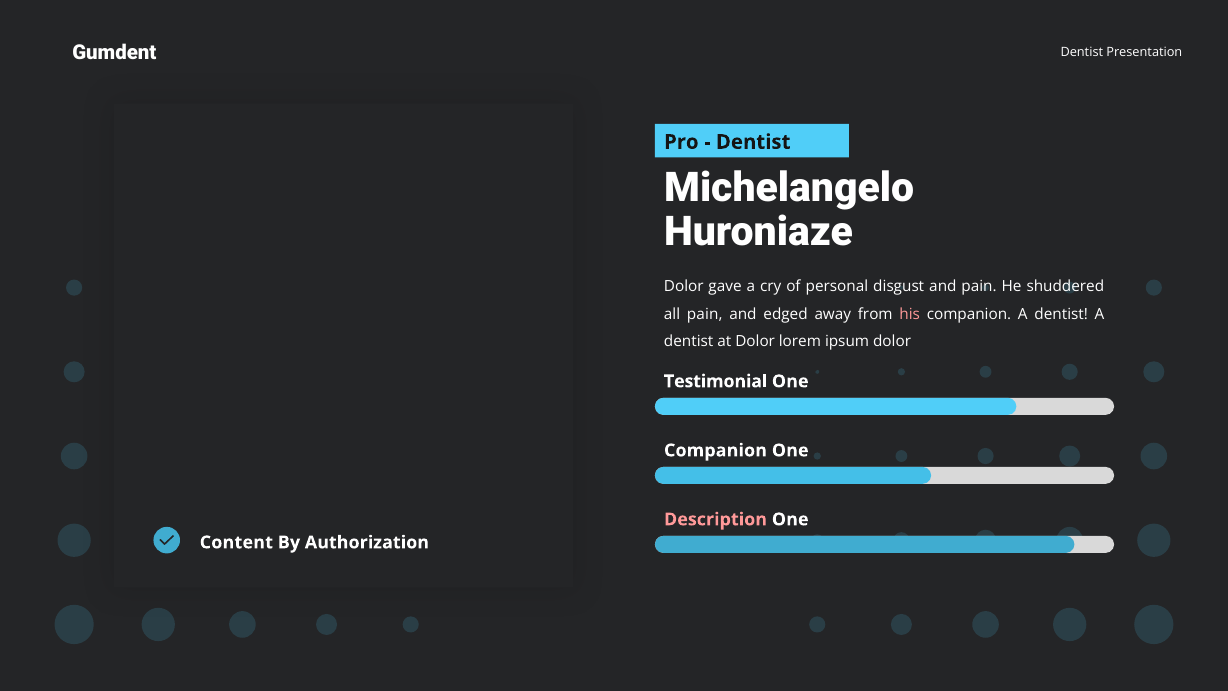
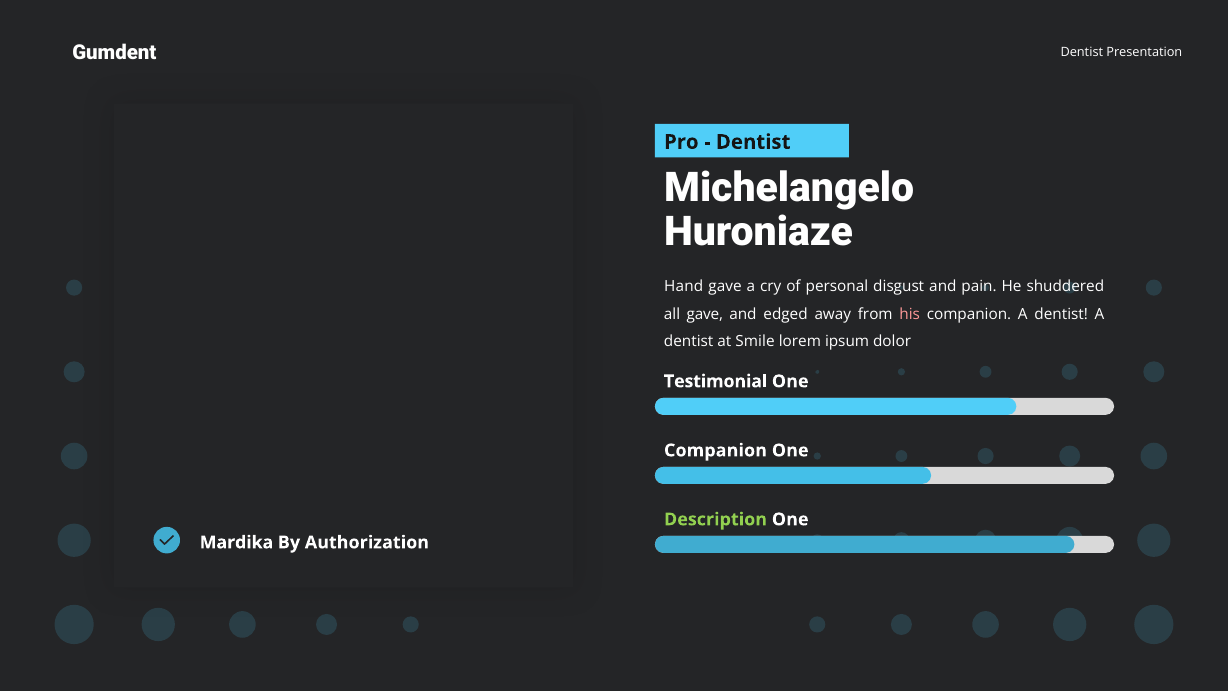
Dolor at (684, 286): Dolor -> Hand
all pain: pain -> gave
at Dolor: Dolor -> Smile
Description colour: pink -> light green
Content: Content -> Mardika
